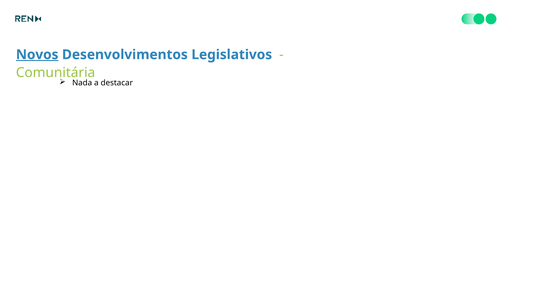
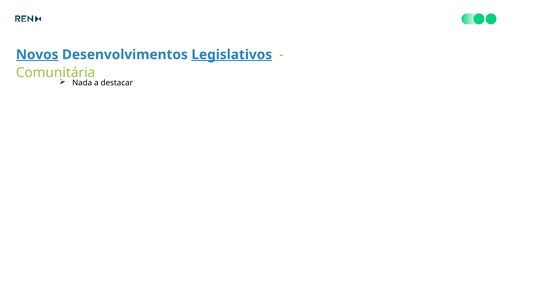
Legislativos underline: none -> present
